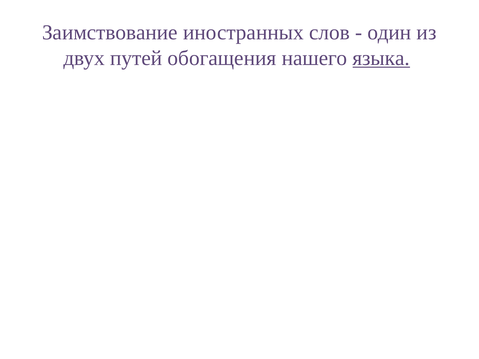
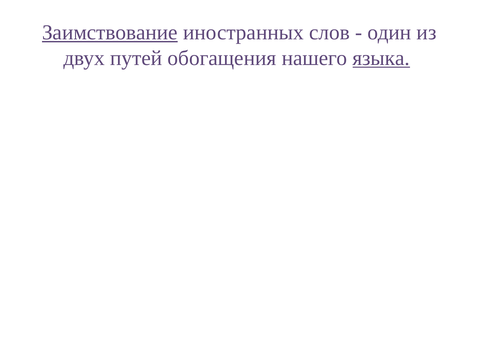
Заимствование underline: none -> present
